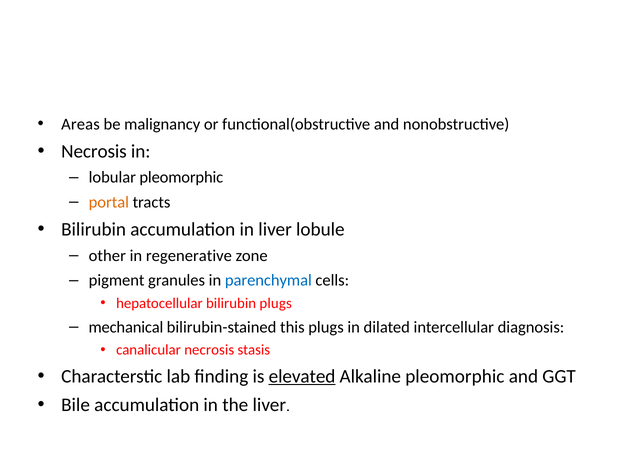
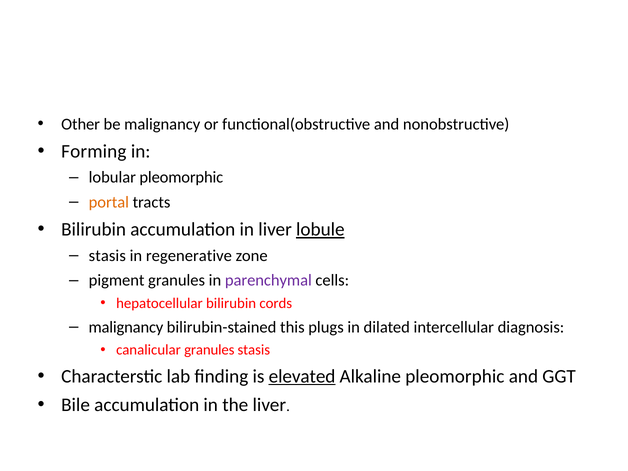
Areas: Areas -> Other
Necrosis at (94, 151): Necrosis -> Forming
lobule underline: none -> present
other at (107, 256): other -> stasis
parenchymal colour: blue -> purple
bilirubin plugs: plugs -> cords
mechanical at (126, 327): mechanical -> malignancy
canalicular necrosis: necrosis -> granules
